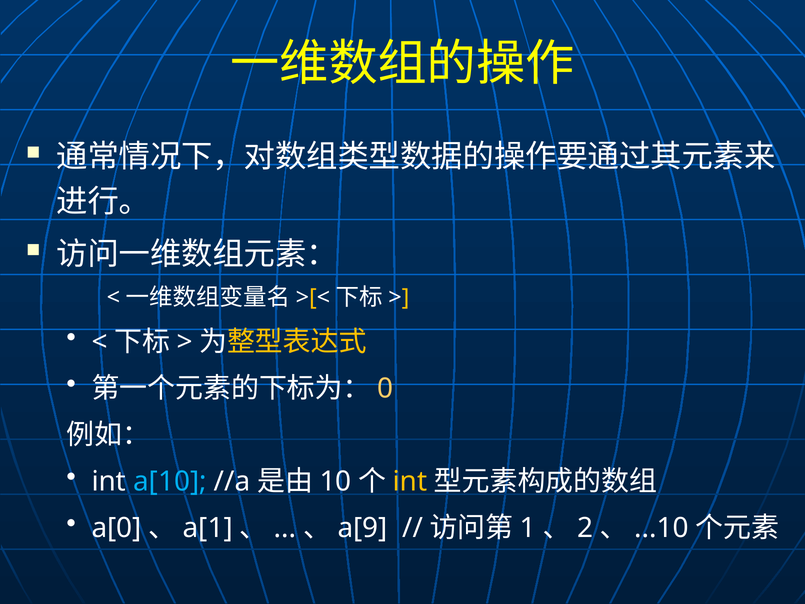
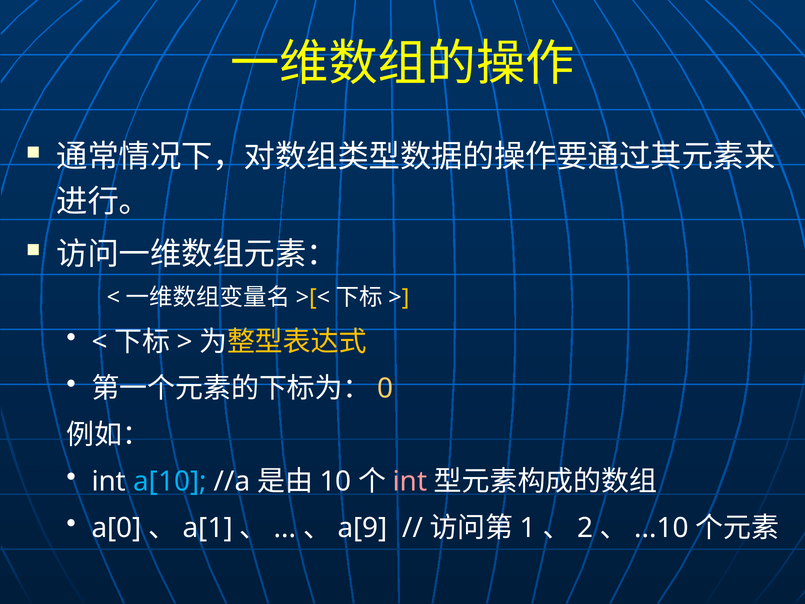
int at (410, 481) colour: yellow -> pink
